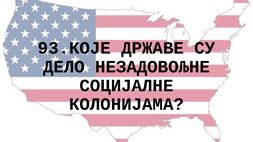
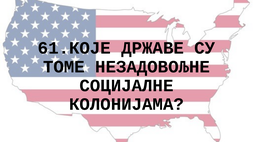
93.КОЈЕ: 93.КОЈЕ -> 61.КОЈЕ
ДЕЛО: ДЕЛО -> ТОМЕ
